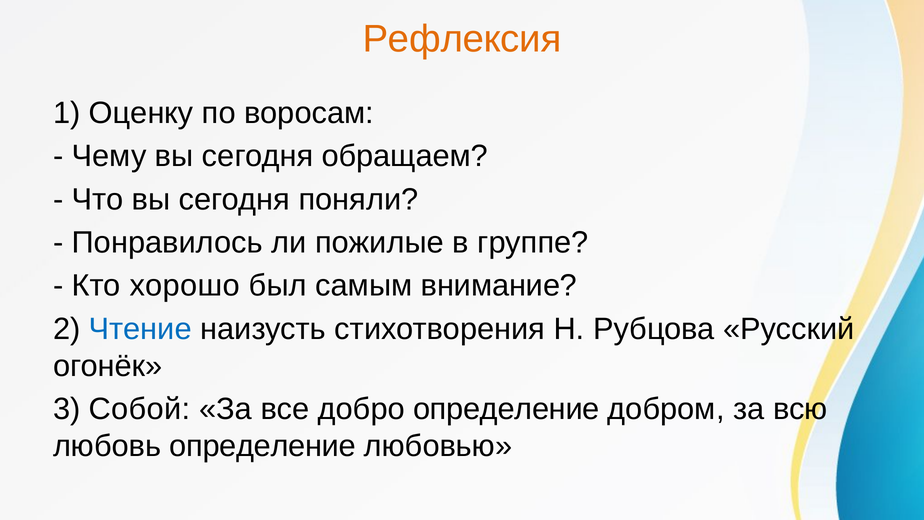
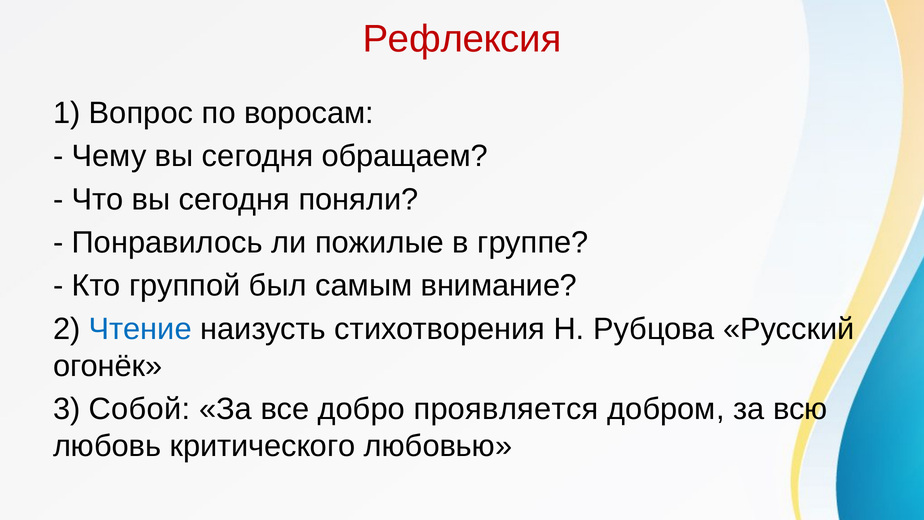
Рефлексия colour: orange -> red
Оценку: Оценку -> Вопрос
хорошо: хорошо -> группой
добро определение: определение -> проявляется
любовь определение: определение -> критического
